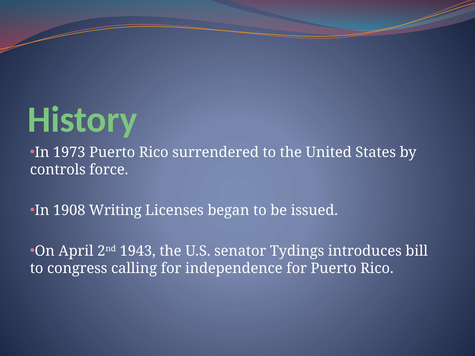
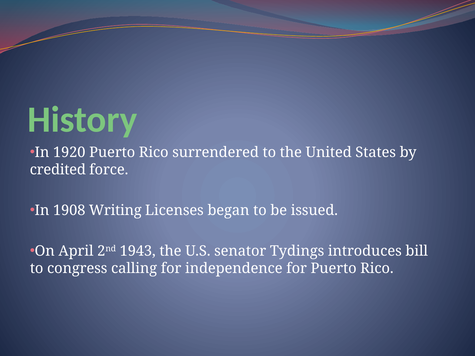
1973: 1973 -> 1920
controls: controls -> credited
